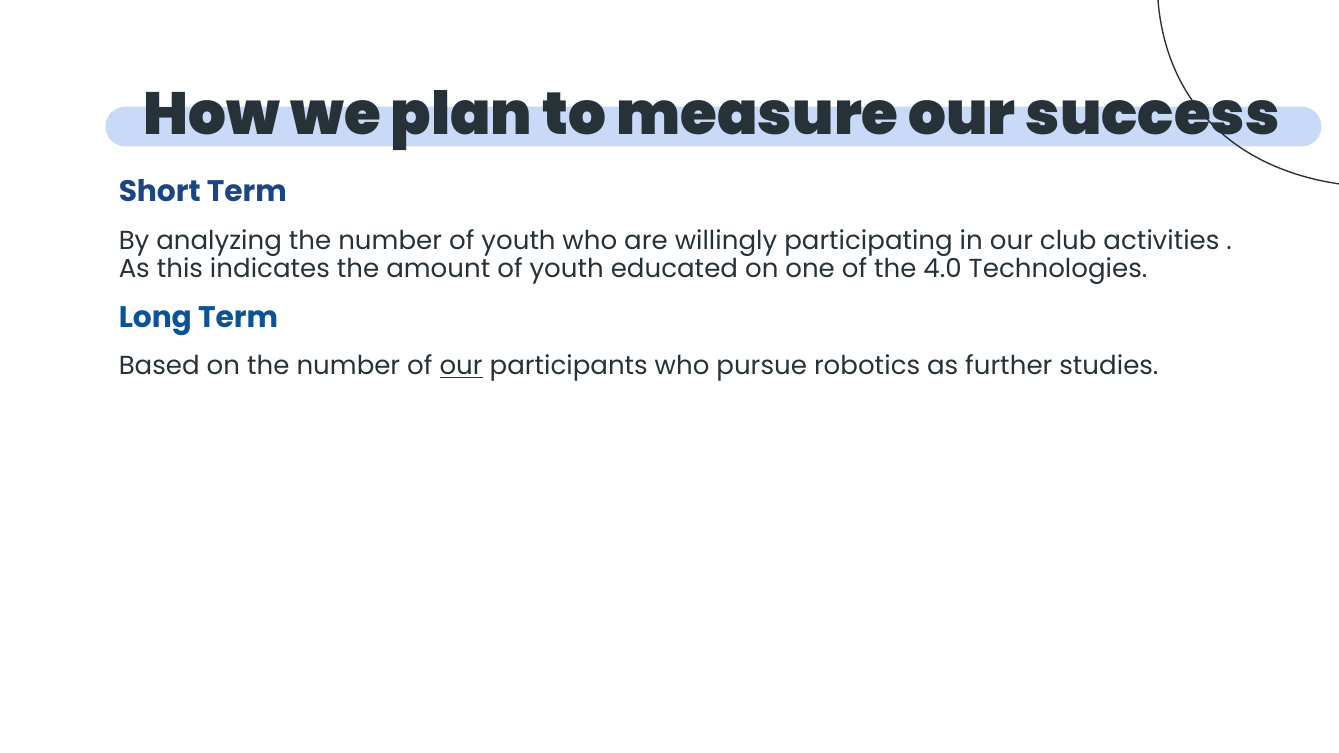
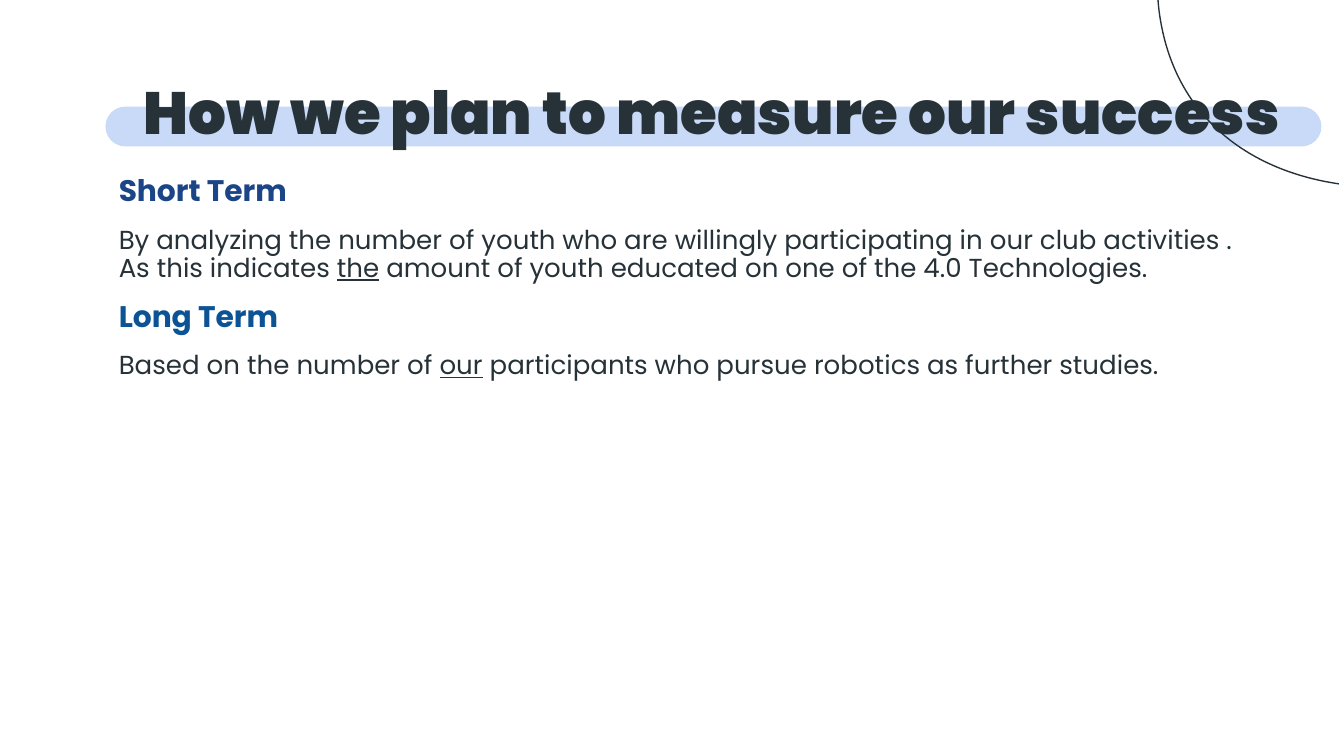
the at (358, 269) underline: none -> present
